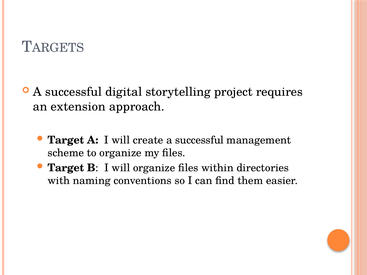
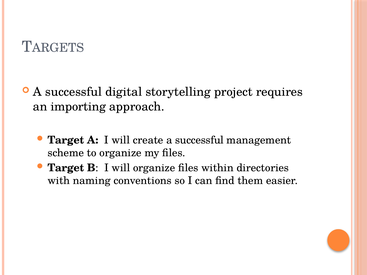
extension: extension -> importing
